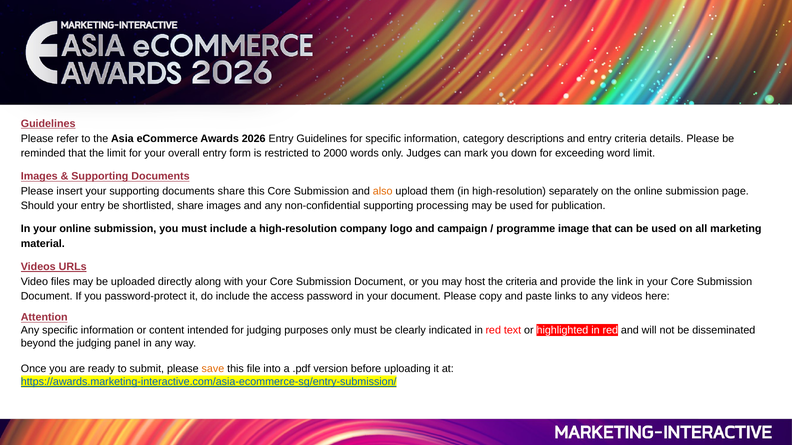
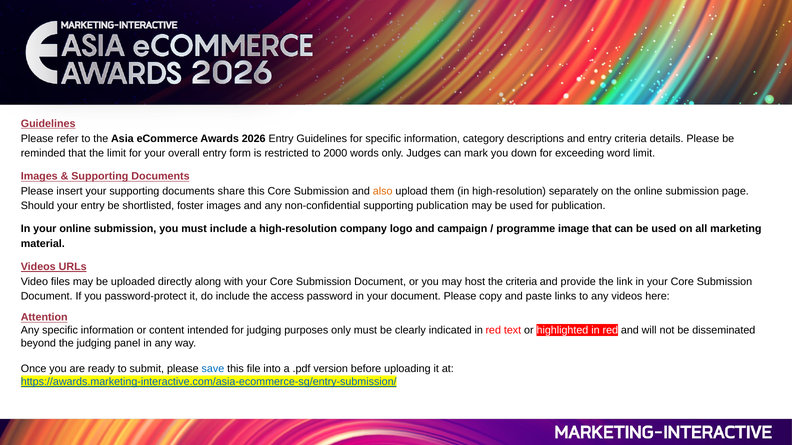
shortlisted share: share -> foster
supporting processing: processing -> publication
save colour: orange -> blue
